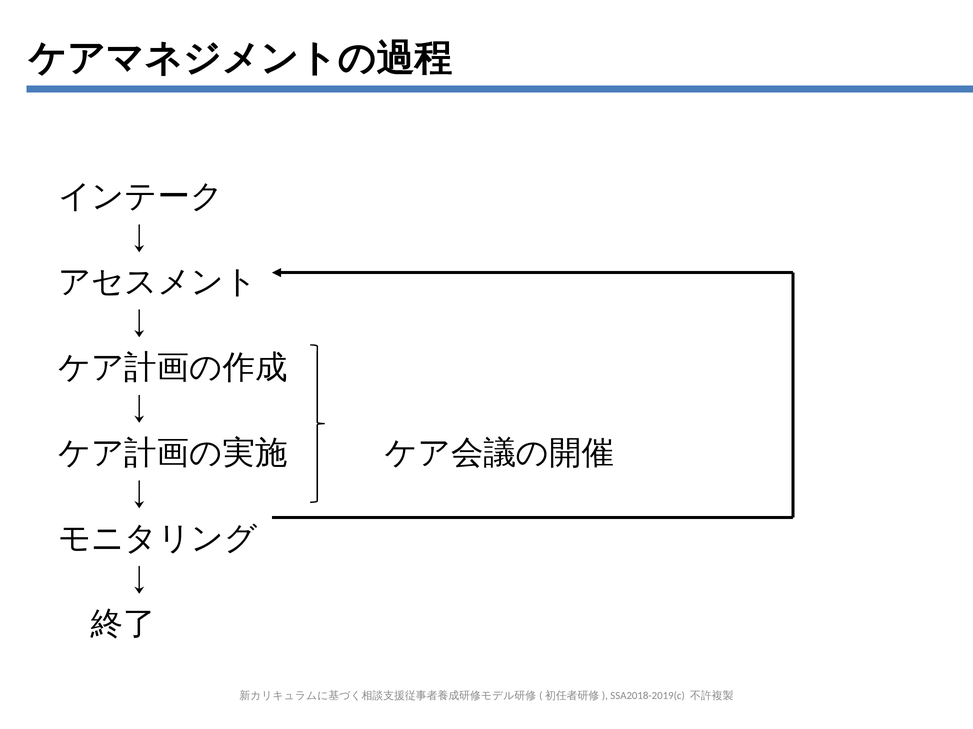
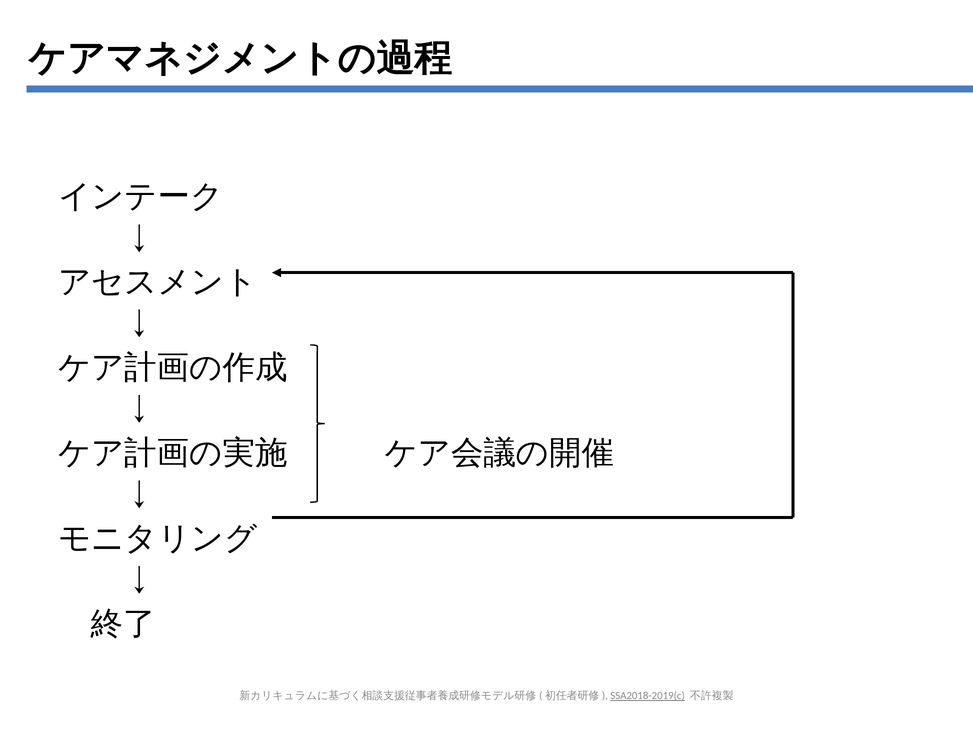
SSA2018-2019(c underline: none -> present
